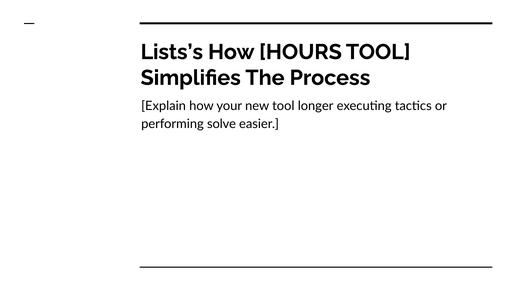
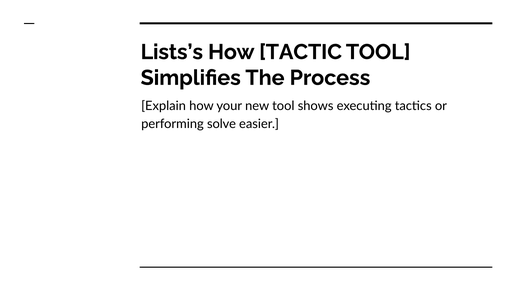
HOURS: HOURS -> TACTIC
longer: longer -> shows
